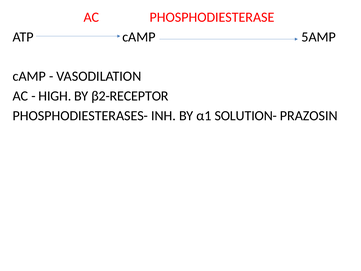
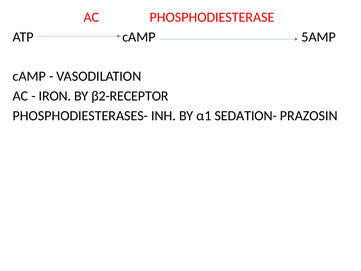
HIGH: HIGH -> IRON
SOLUTION-: SOLUTION- -> SEDATION-
